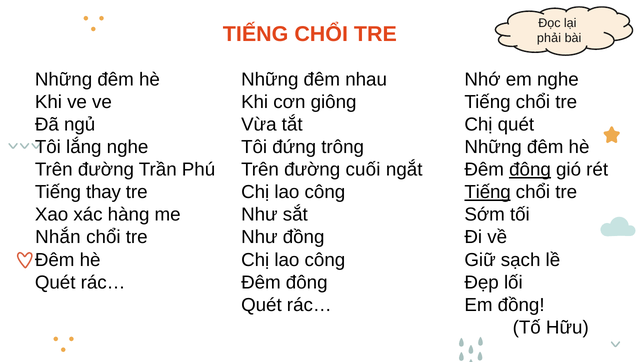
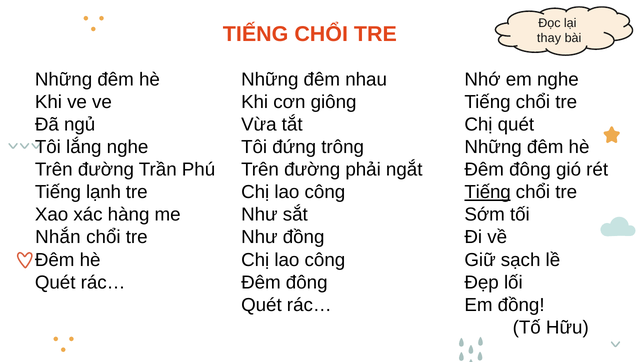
phải: phải -> thay
cuối: cuối -> phải
đông at (530, 170) underline: present -> none
thay: thay -> lạnh
